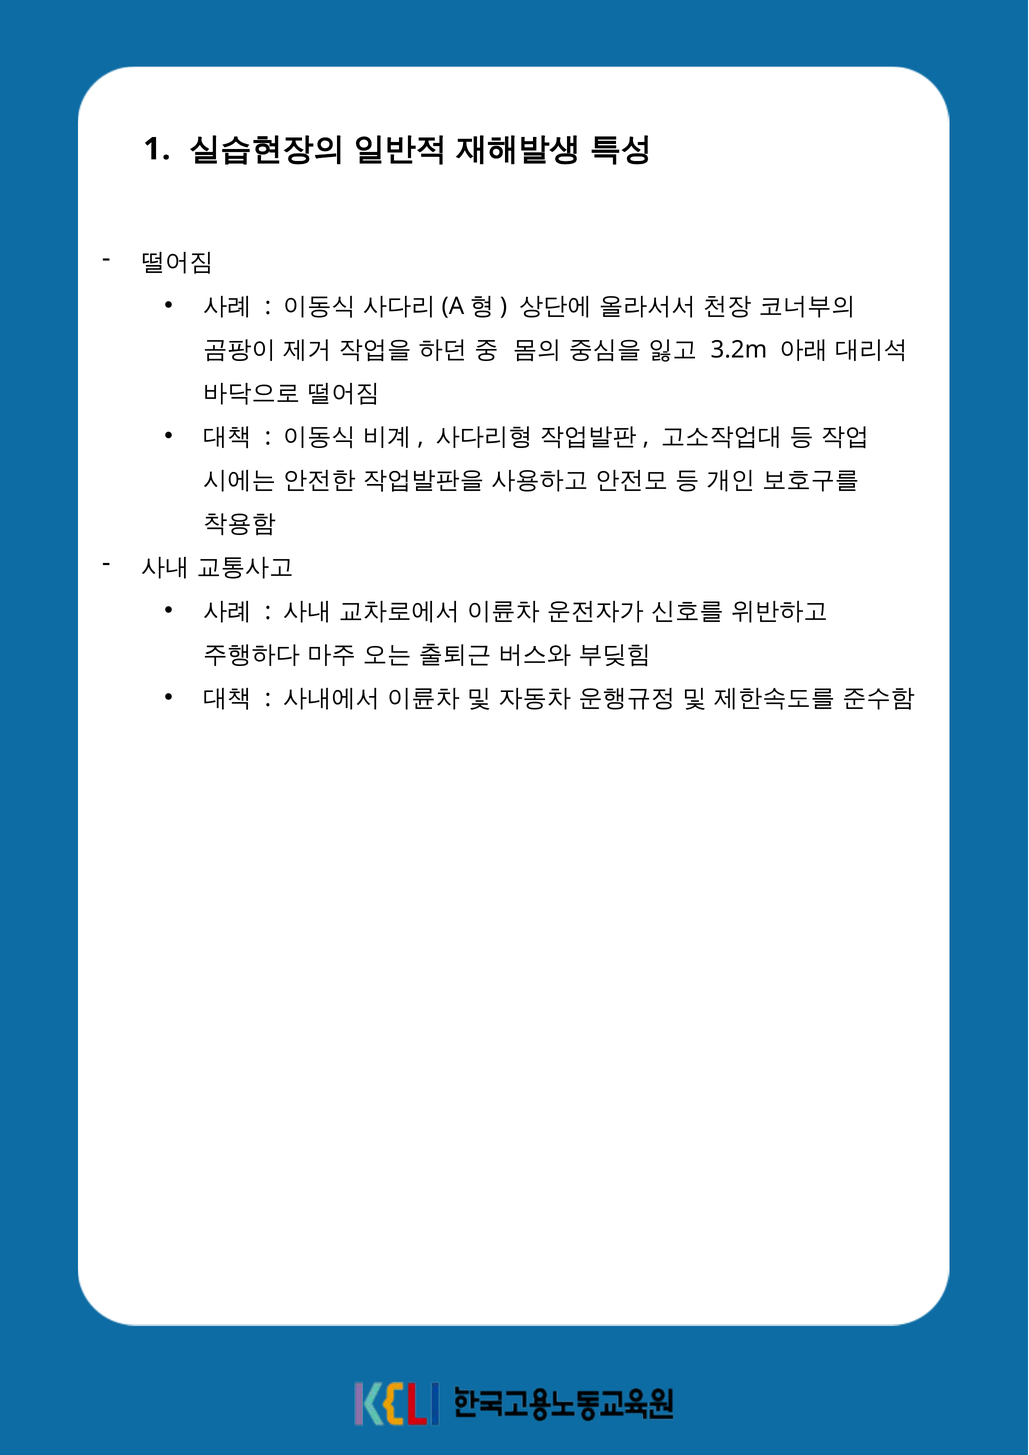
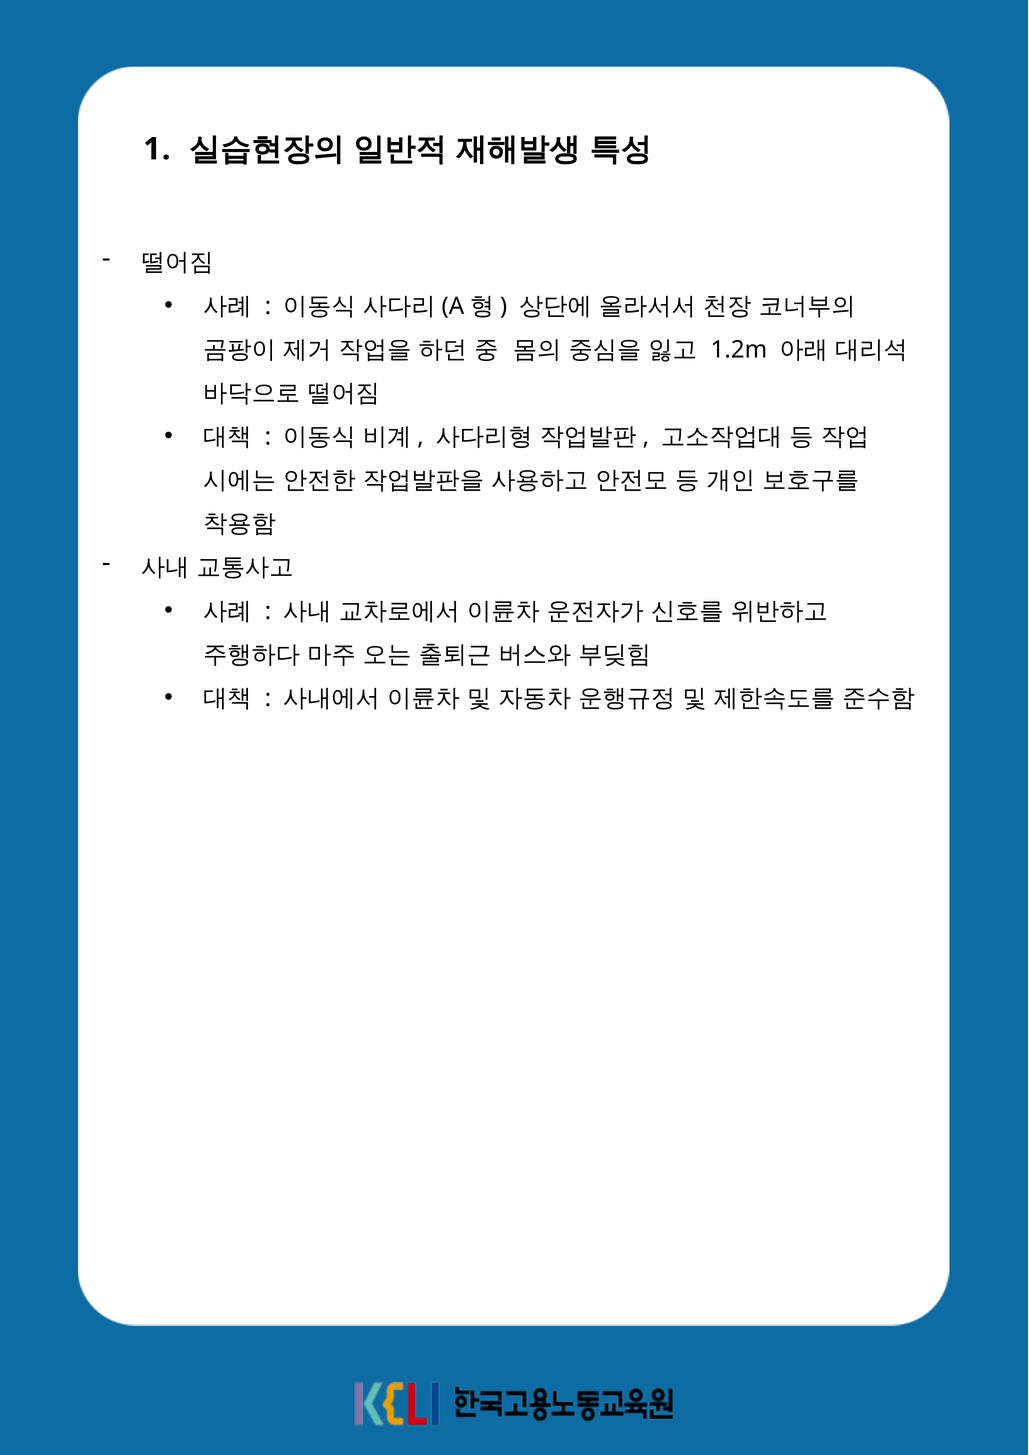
3.2m: 3.2m -> 1.2m
